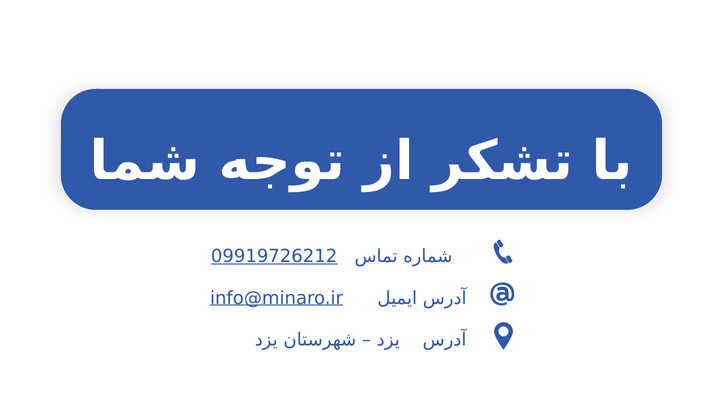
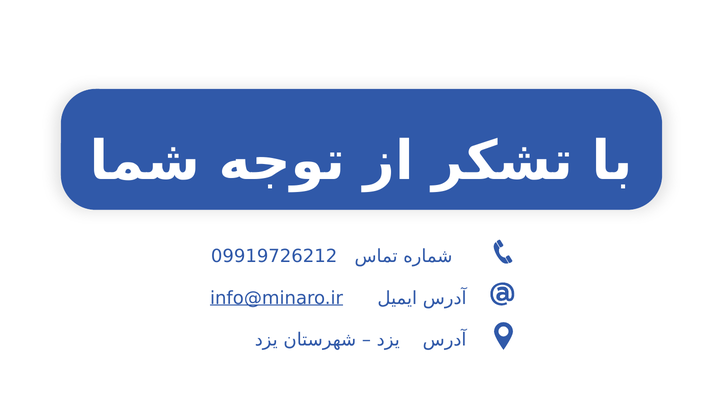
09919726212 underline: present -> none
